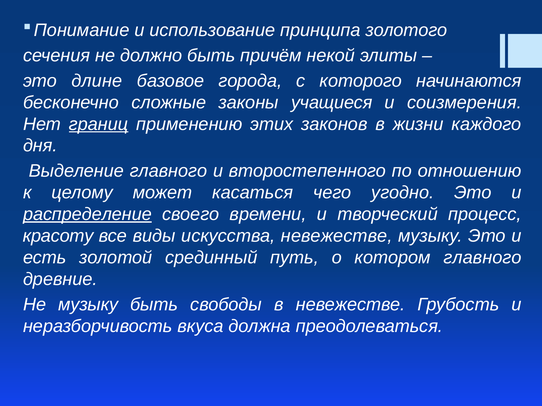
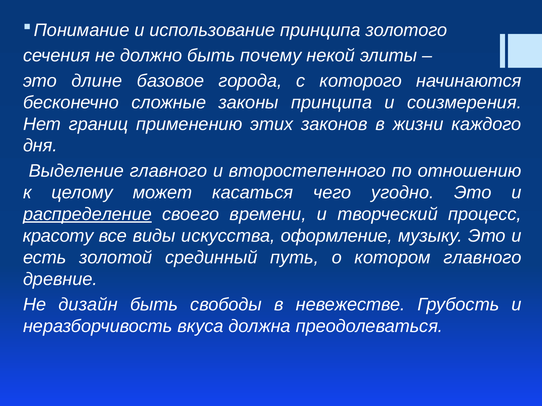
причём: причём -> почему
законы учащиеся: учащиеся -> принципа
границ underline: present -> none
искусства невежестве: невежестве -> оформление
Не музыку: музыку -> дизайн
